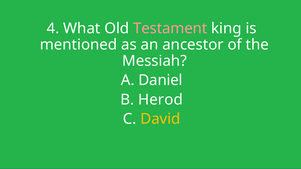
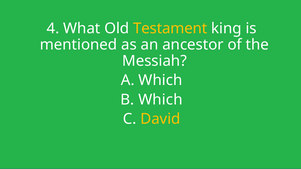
Testament colour: pink -> yellow
A Daniel: Daniel -> Which
B Herod: Herod -> Which
